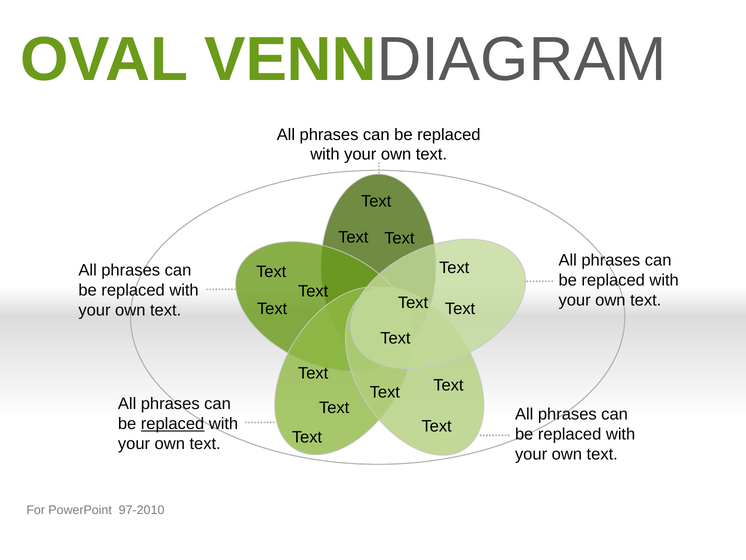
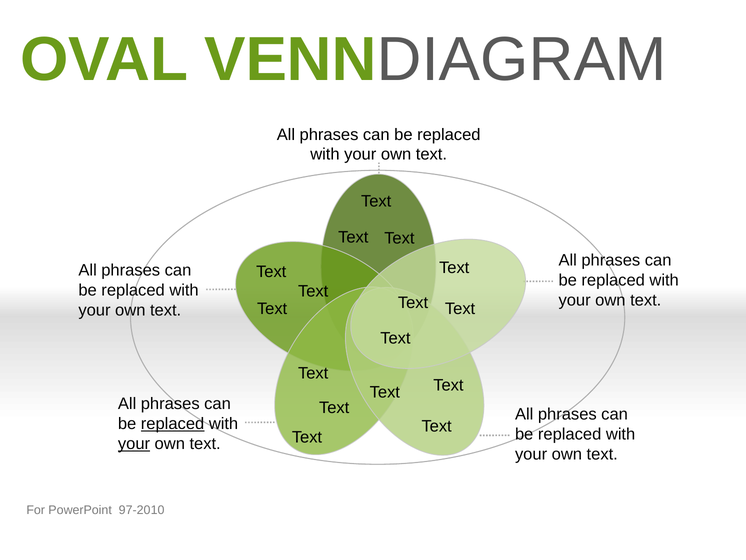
your at (134, 443) underline: none -> present
